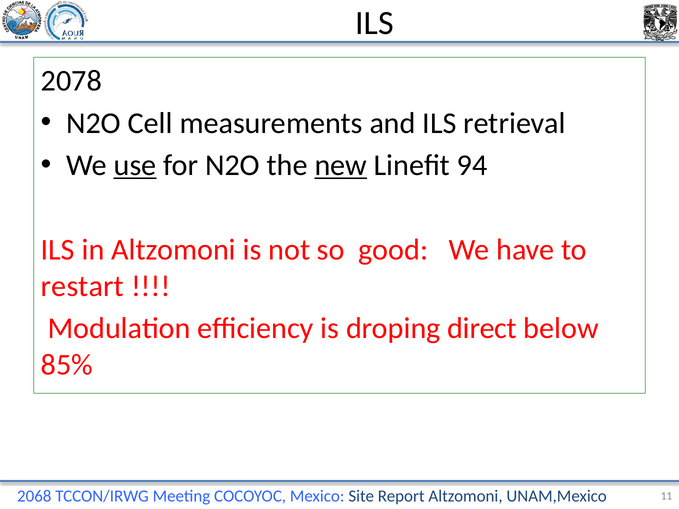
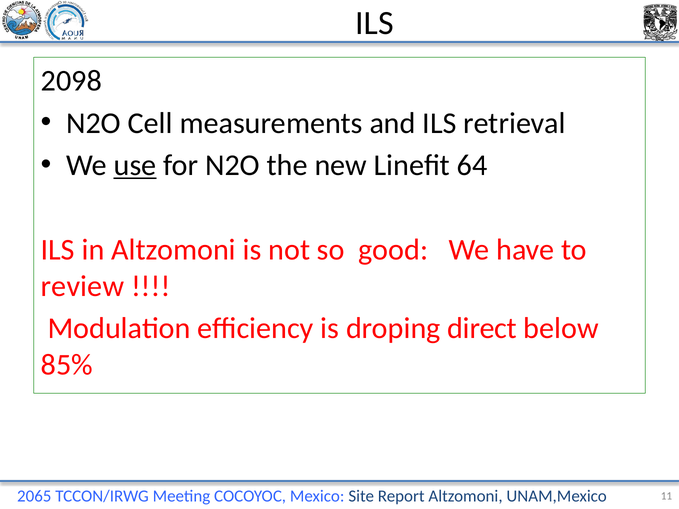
2078: 2078 -> 2098
new underline: present -> none
94: 94 -> 64
restart: restart -> review
2068: 2068 -> 2065
